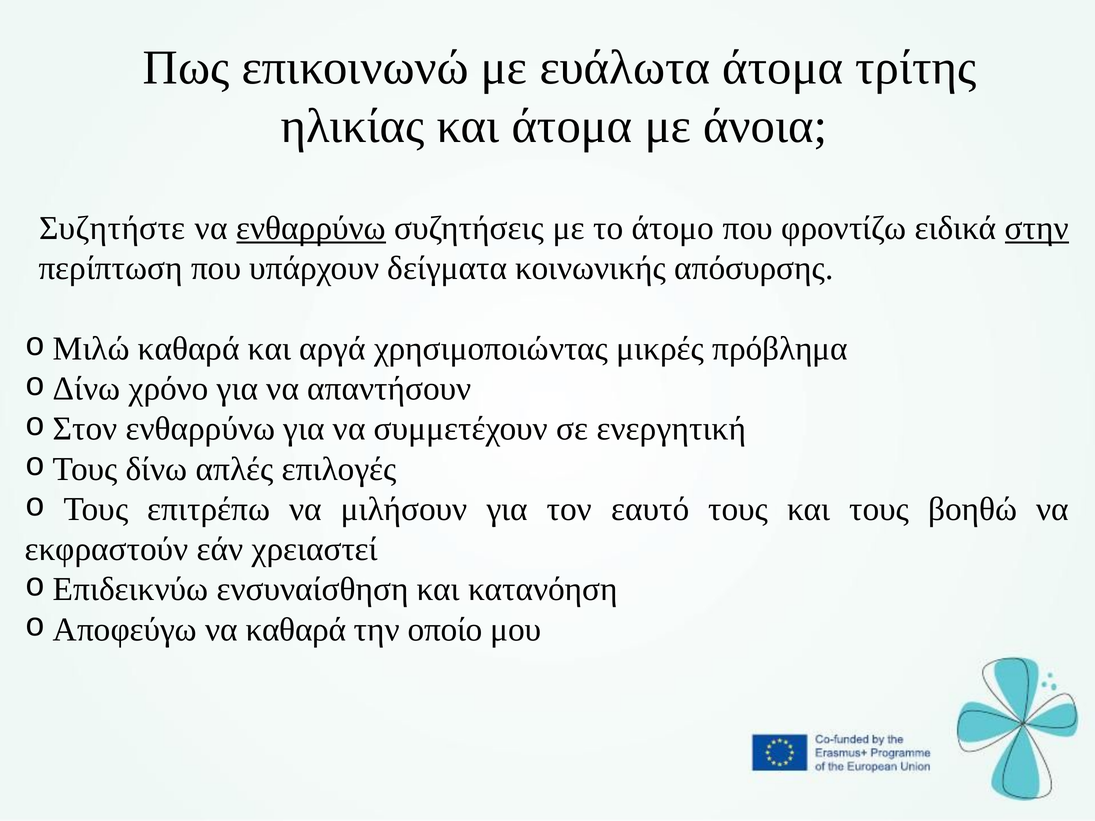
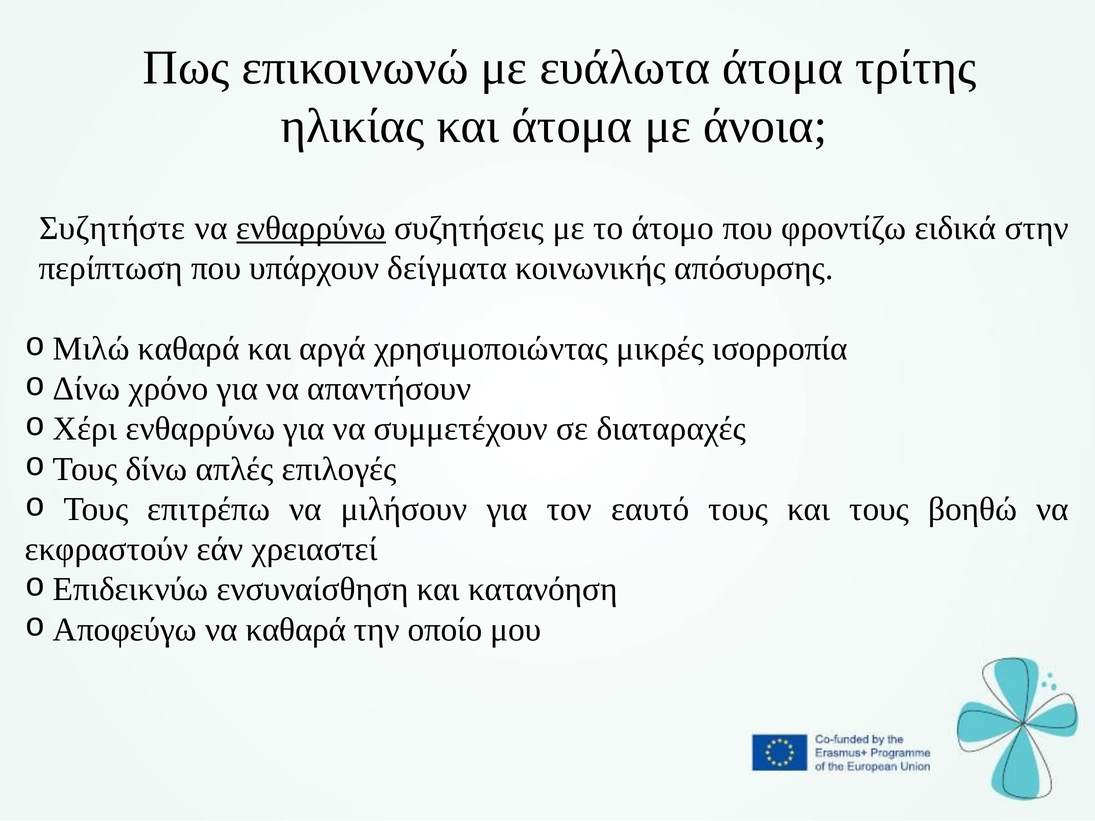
στην underline: present -> none
πρόβλημα: πρόβλημα -> ισορροπία
Στον: Στον -> Χέρι
ενεργητική: ενεργητική -> διαταραχές
